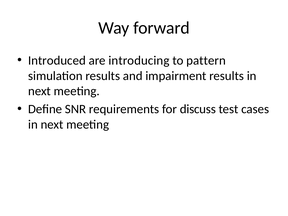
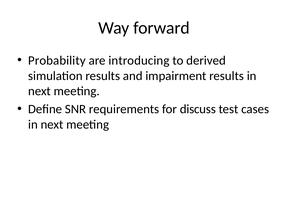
Introduced: Introduced -> Probability
pattern: pattern -> derived
